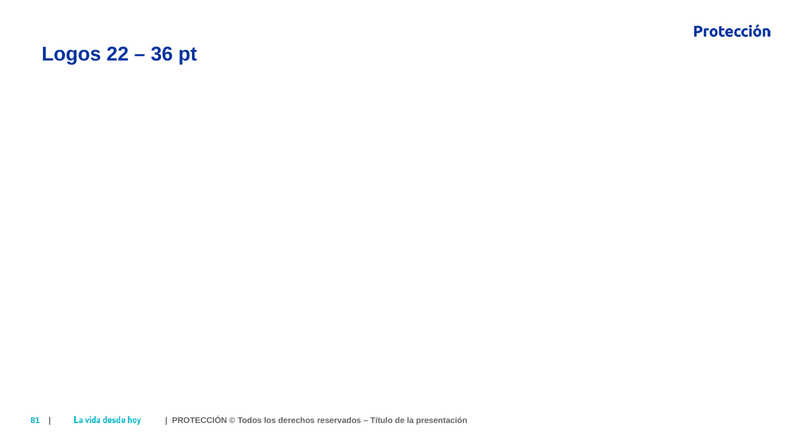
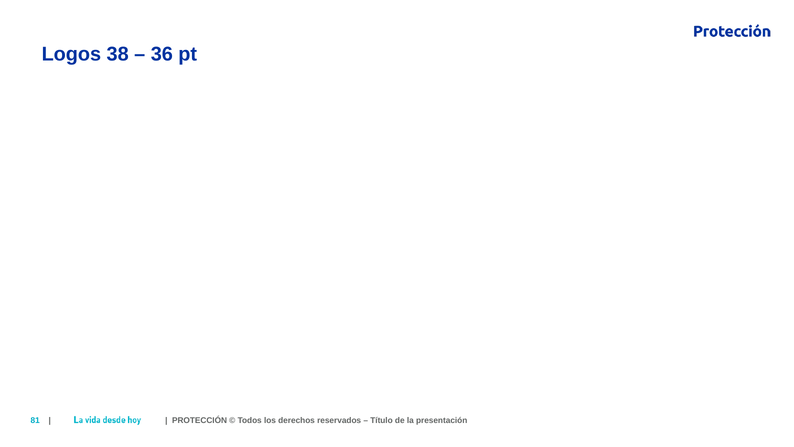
22: 22 -> 38
